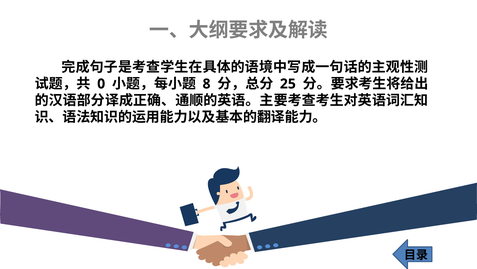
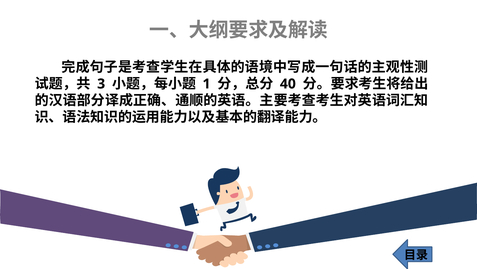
0: 0 -> 3
8: 8 -> 1
25: 25 -> 40
